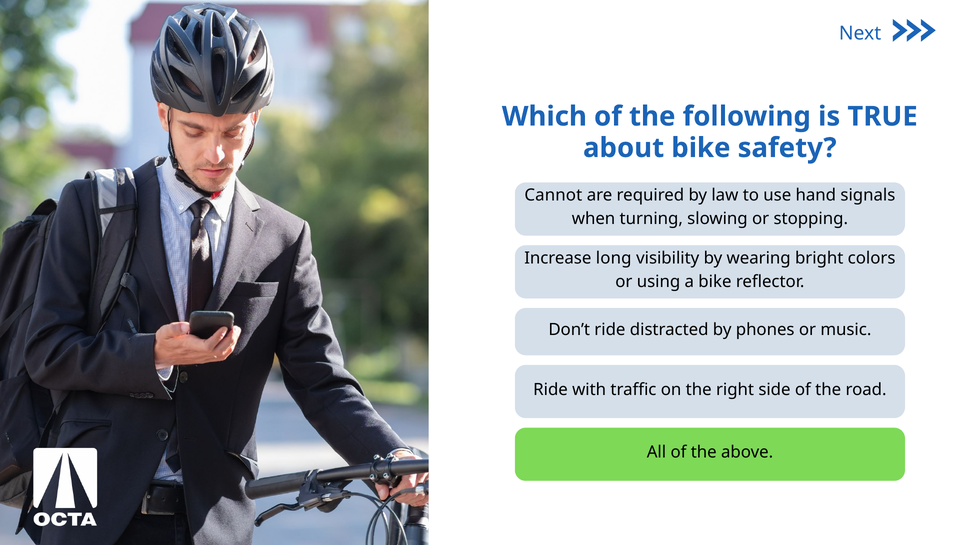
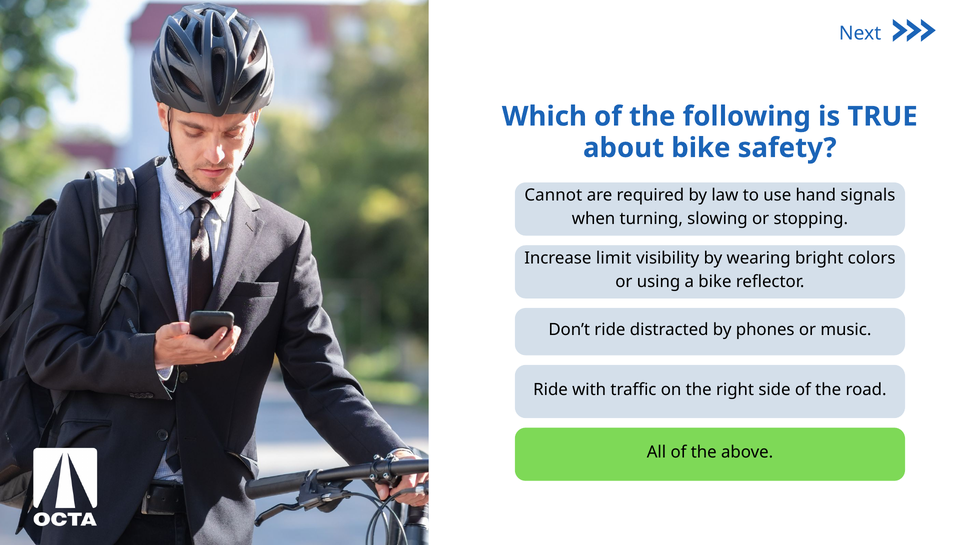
long: long -> limit
